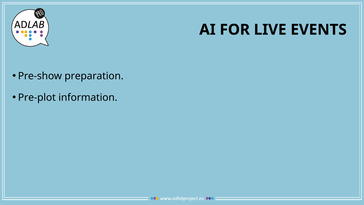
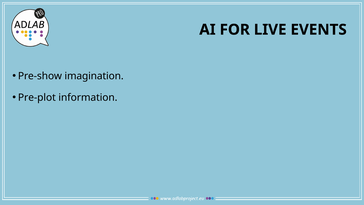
preparation: preparation -> imagination
